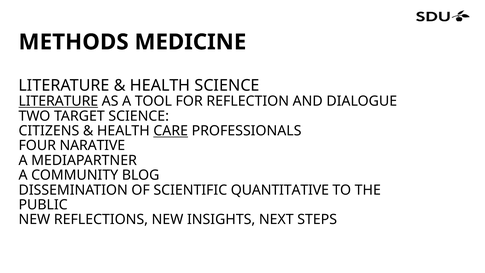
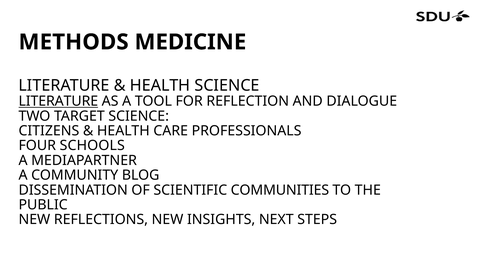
CARE underline: present -> none
NARATIVE: NARATIVE -> SCHOOLS
QUANTITATIVE: QUANTITATIVE -> COMMUNITIES
